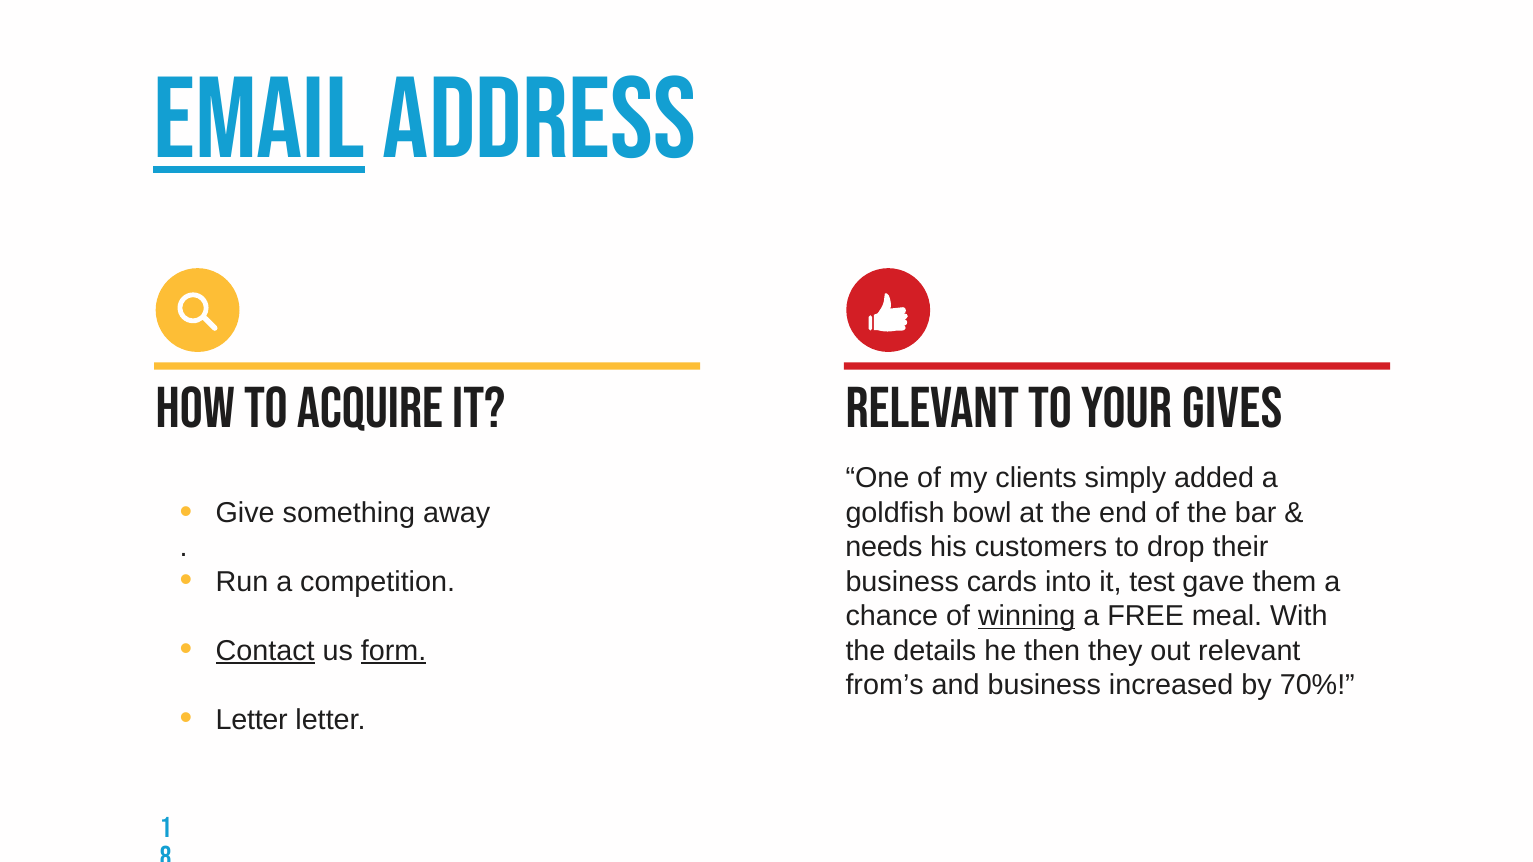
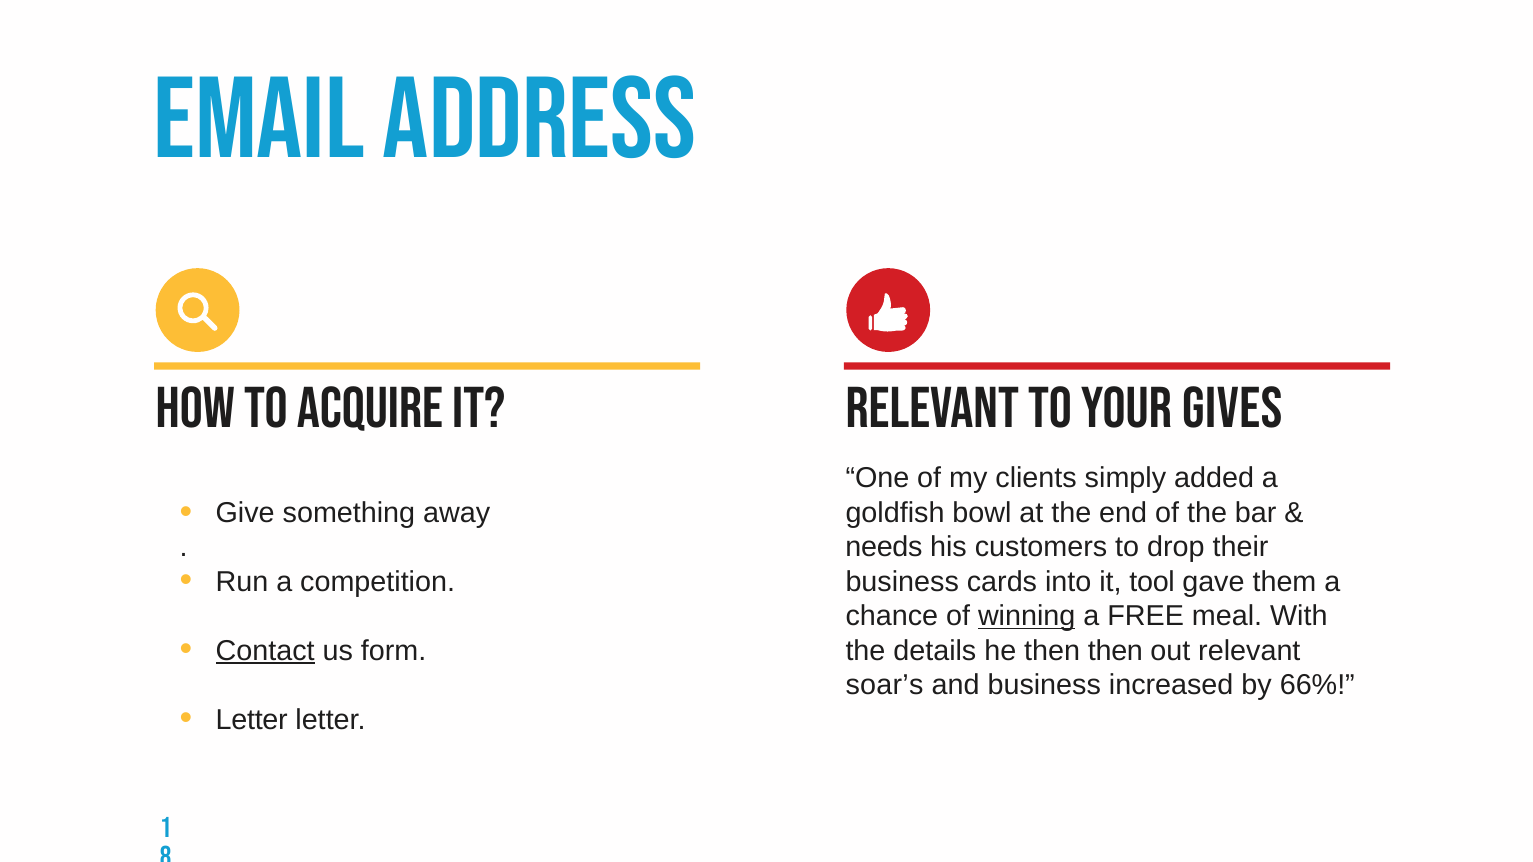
Email underline: present -> none
test: test -> tool
form underline: present -> none
then they: they -> then
from’s: from’s -> soar’s
70%: 70% -> 66%
